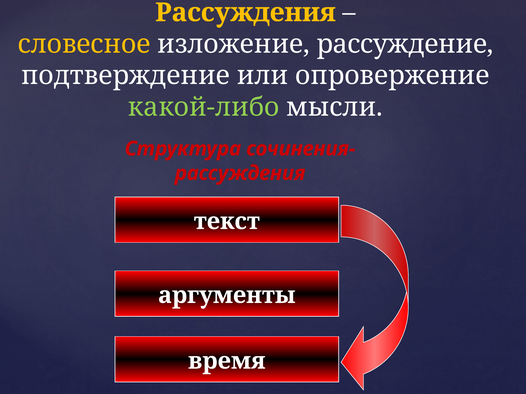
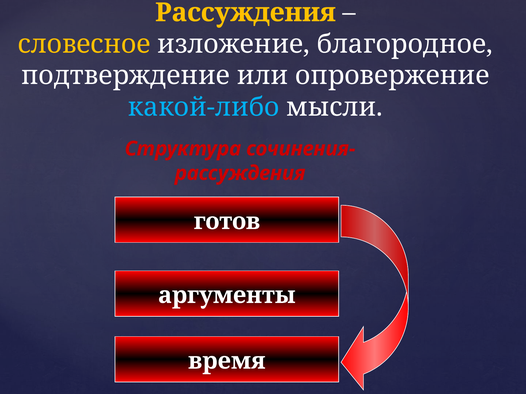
рассуждение: рассуждение -> благородное
какой-либо colour: light green -> light blue
текст: текст -> готов
